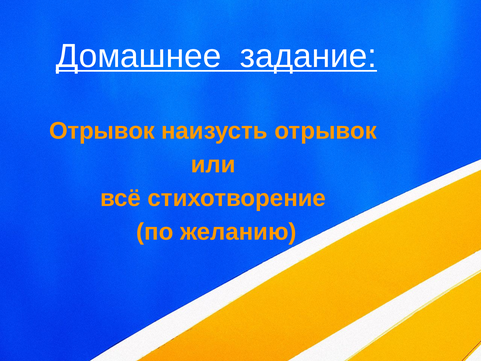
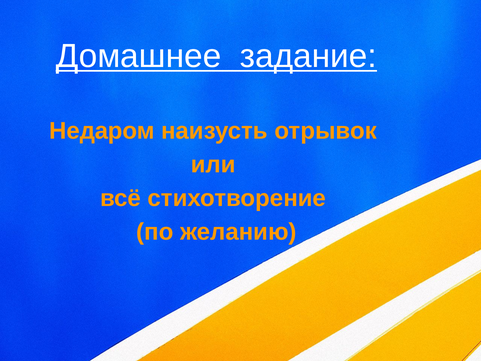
Отрывок at (102, 131): Отрывок -> Недаром
